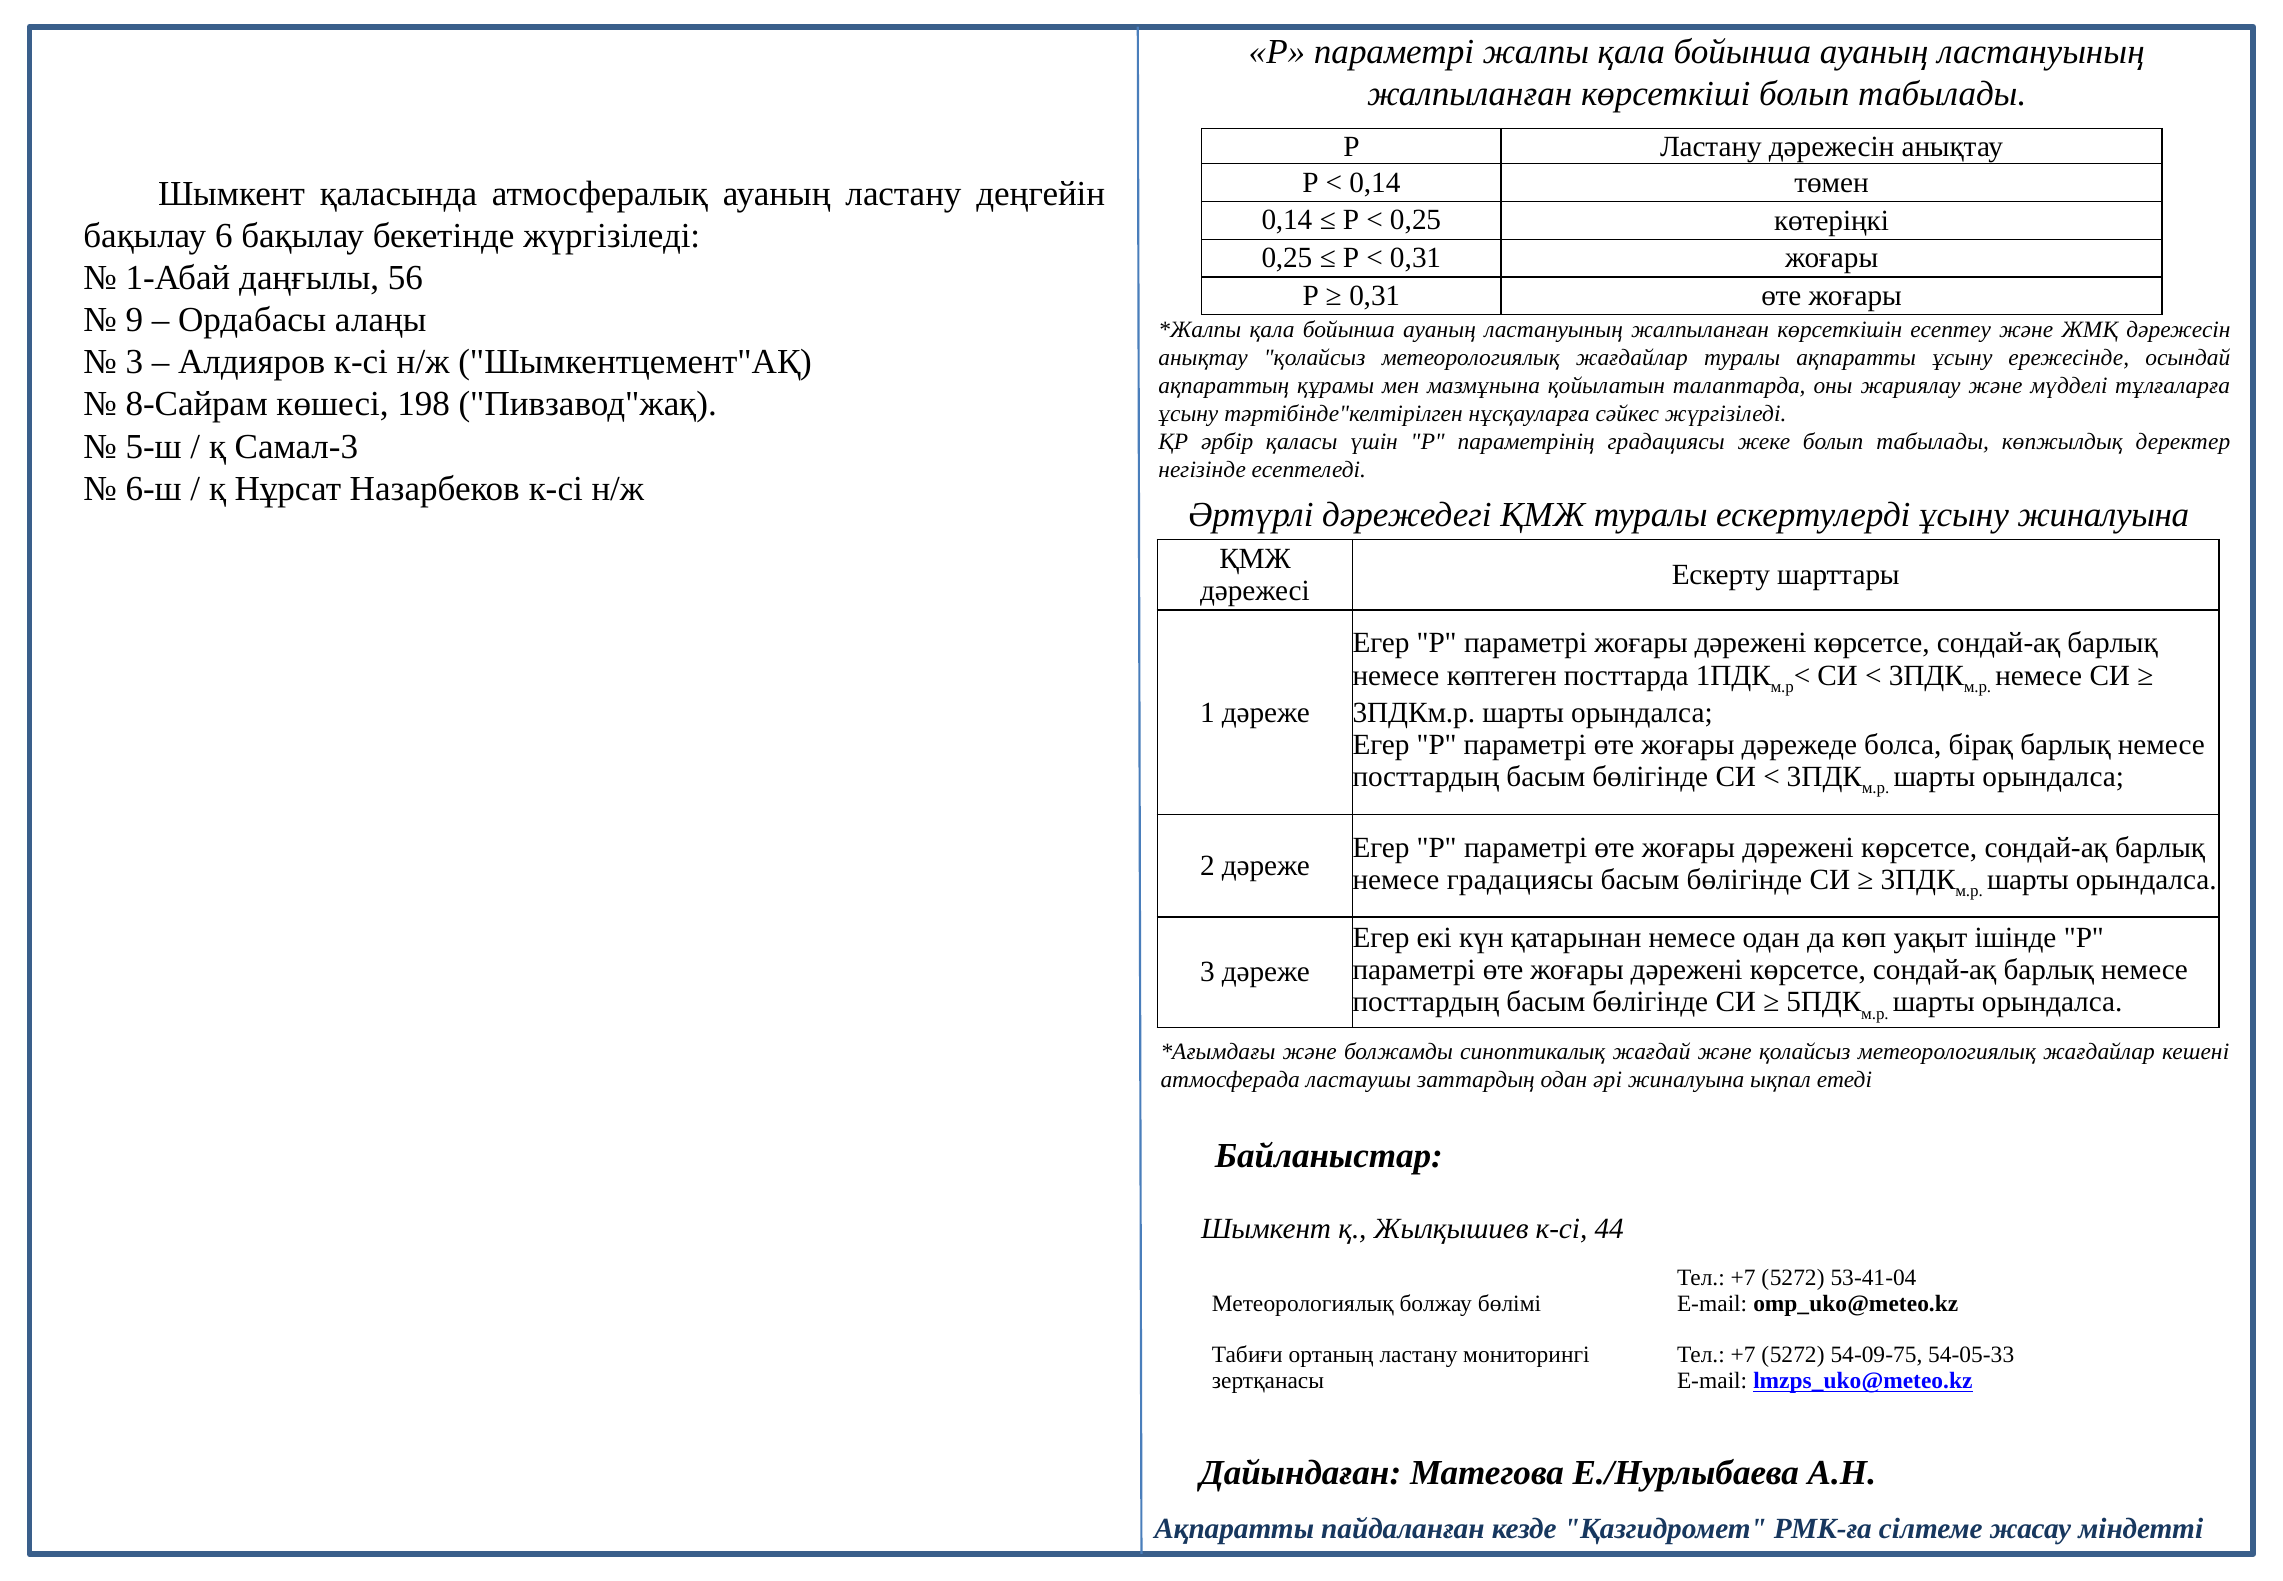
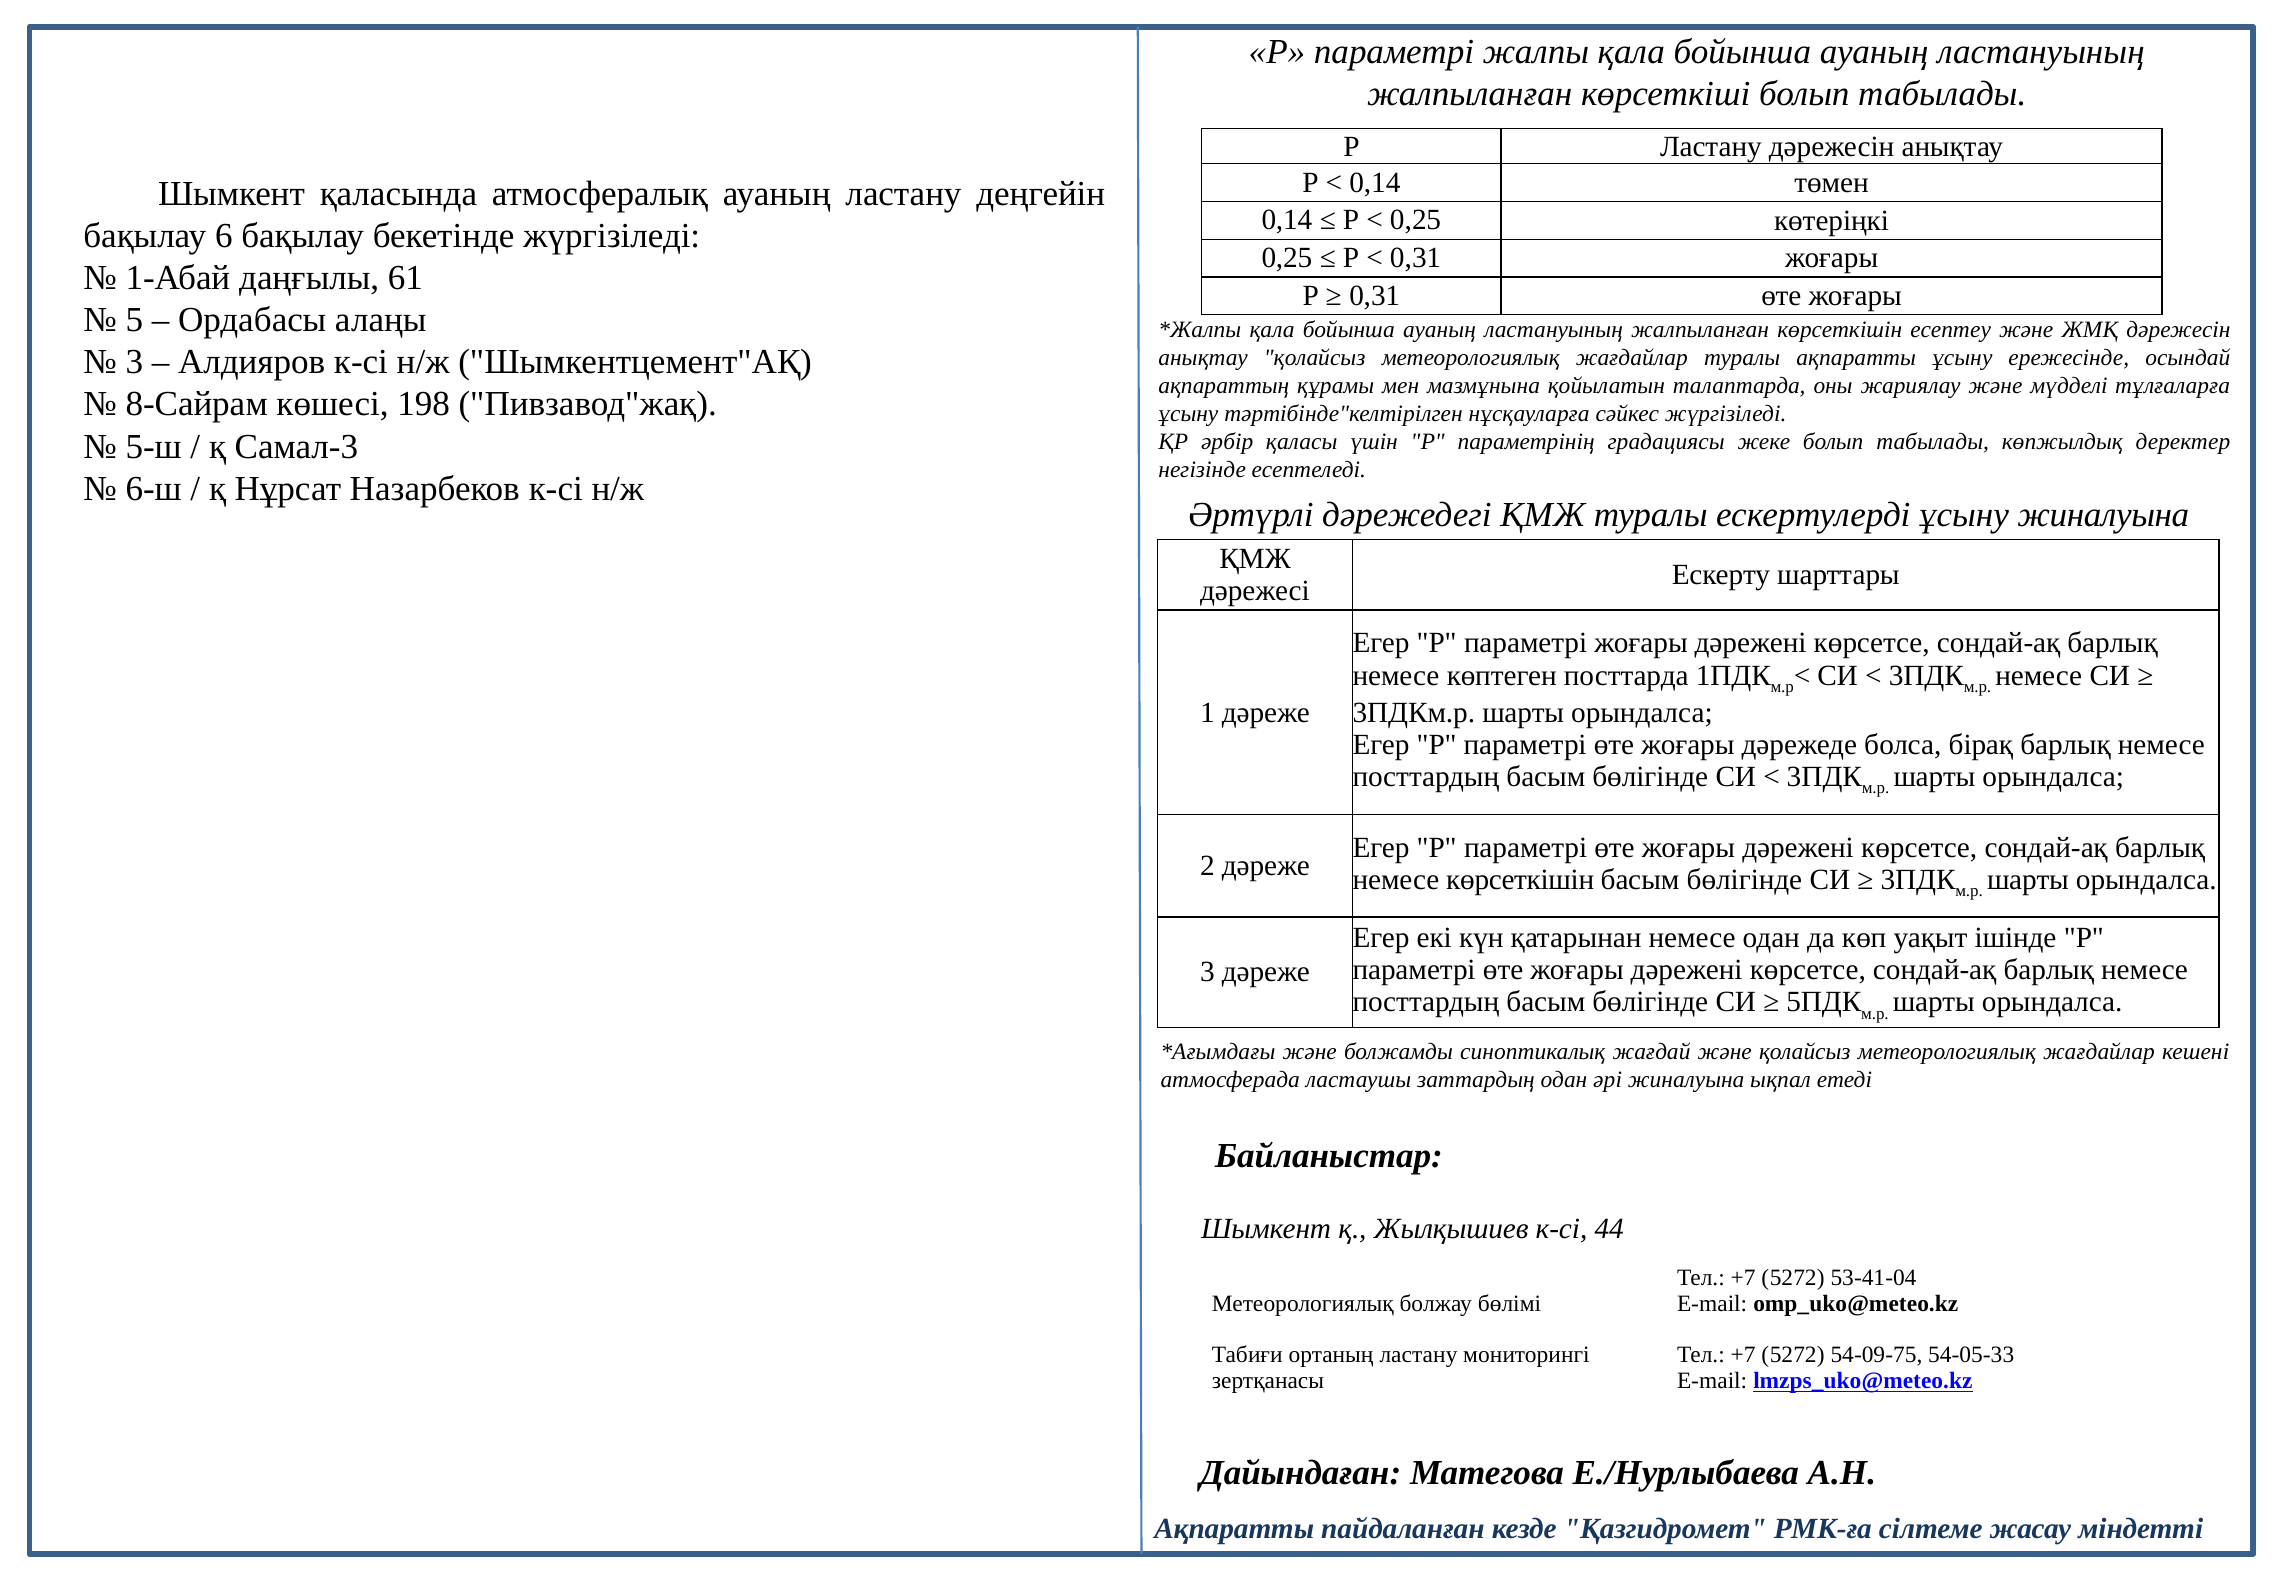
56: 56 -> 61
9: 9 -> 5
немесе градациясы: градациясы -> көрсеткішін
